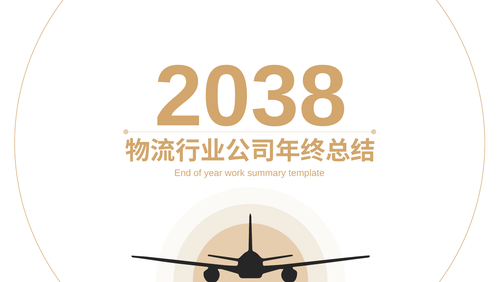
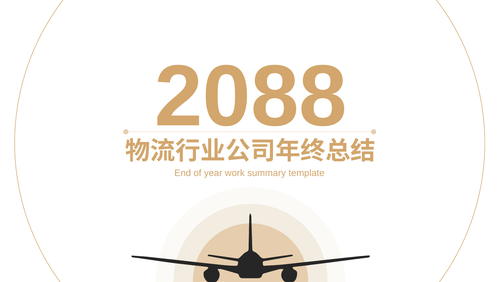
2038: 2038 -> 2088
